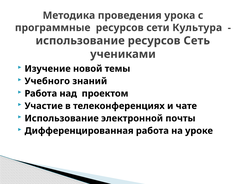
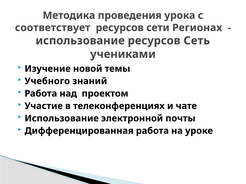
программные: программные -> соответствует
Культура: Культура -> Регионах
